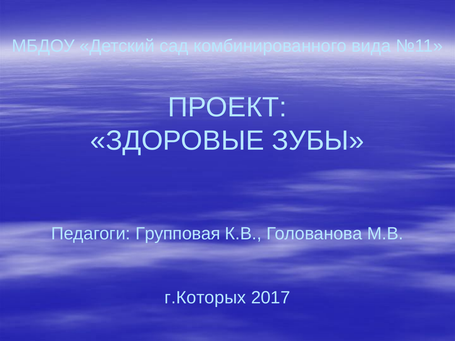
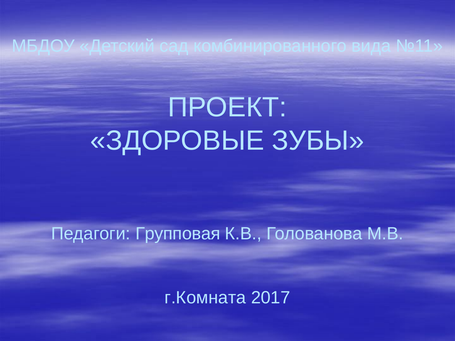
г.Которых: г.Которых -> г.Комната
